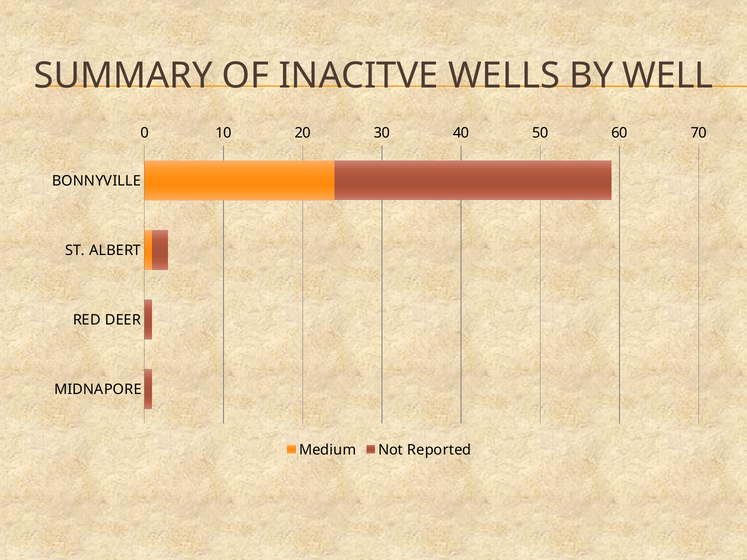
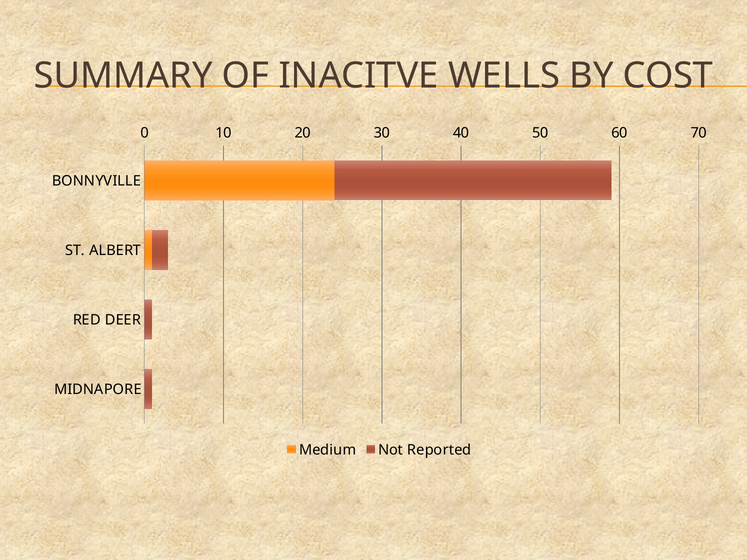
WELL: WELL -> COST
